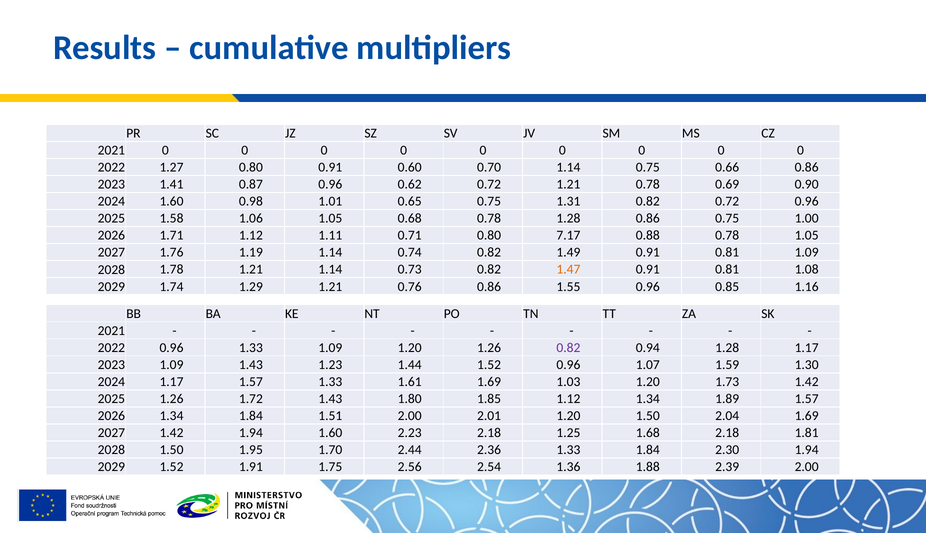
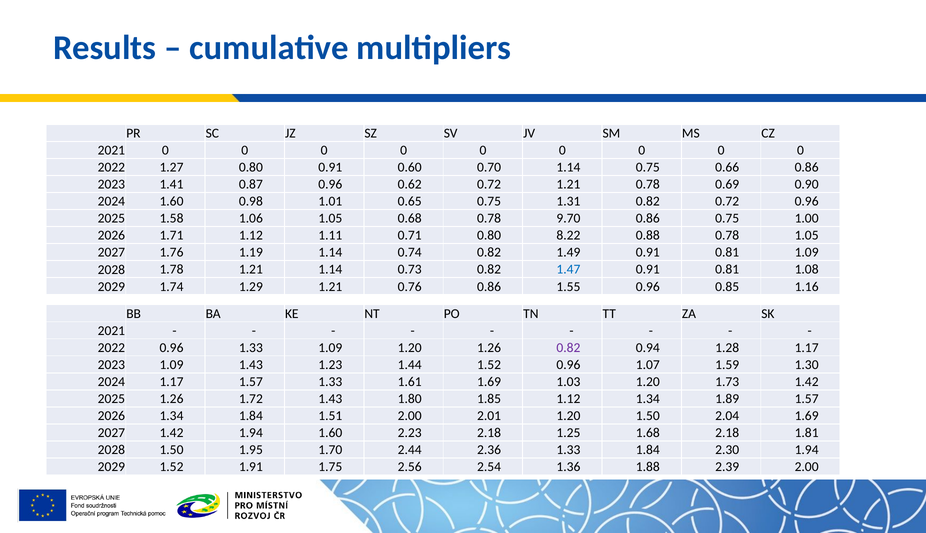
0.78 1.28: 1.28 -> 9.70
7.17: 7.17 -> 8.22
1.47 colour: orange -> blue
